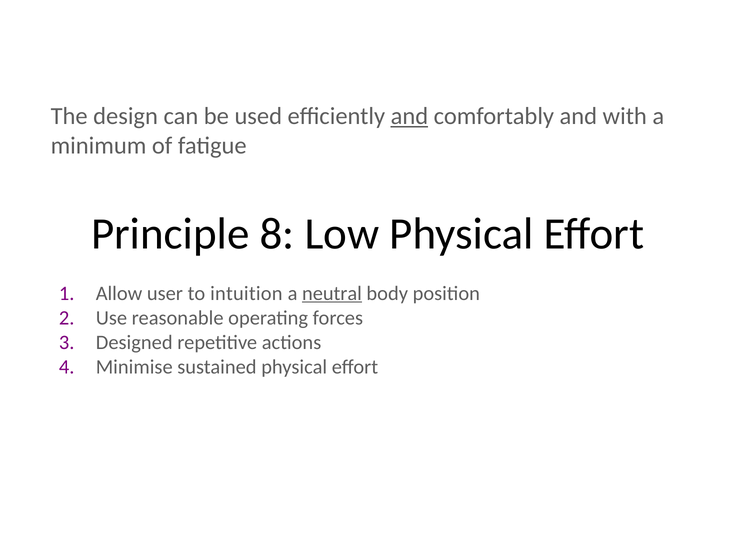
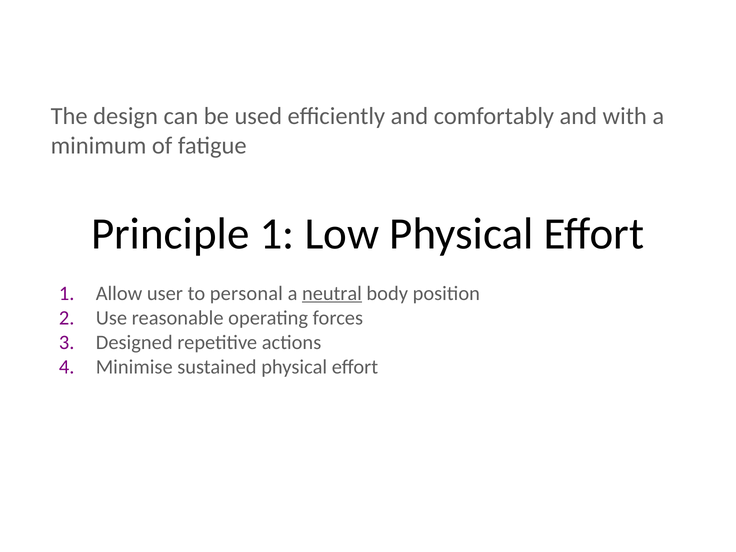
and at (409, 116) underline: present -> none
Principle 8: 8 -> 1
intuition: intuition -> personal
